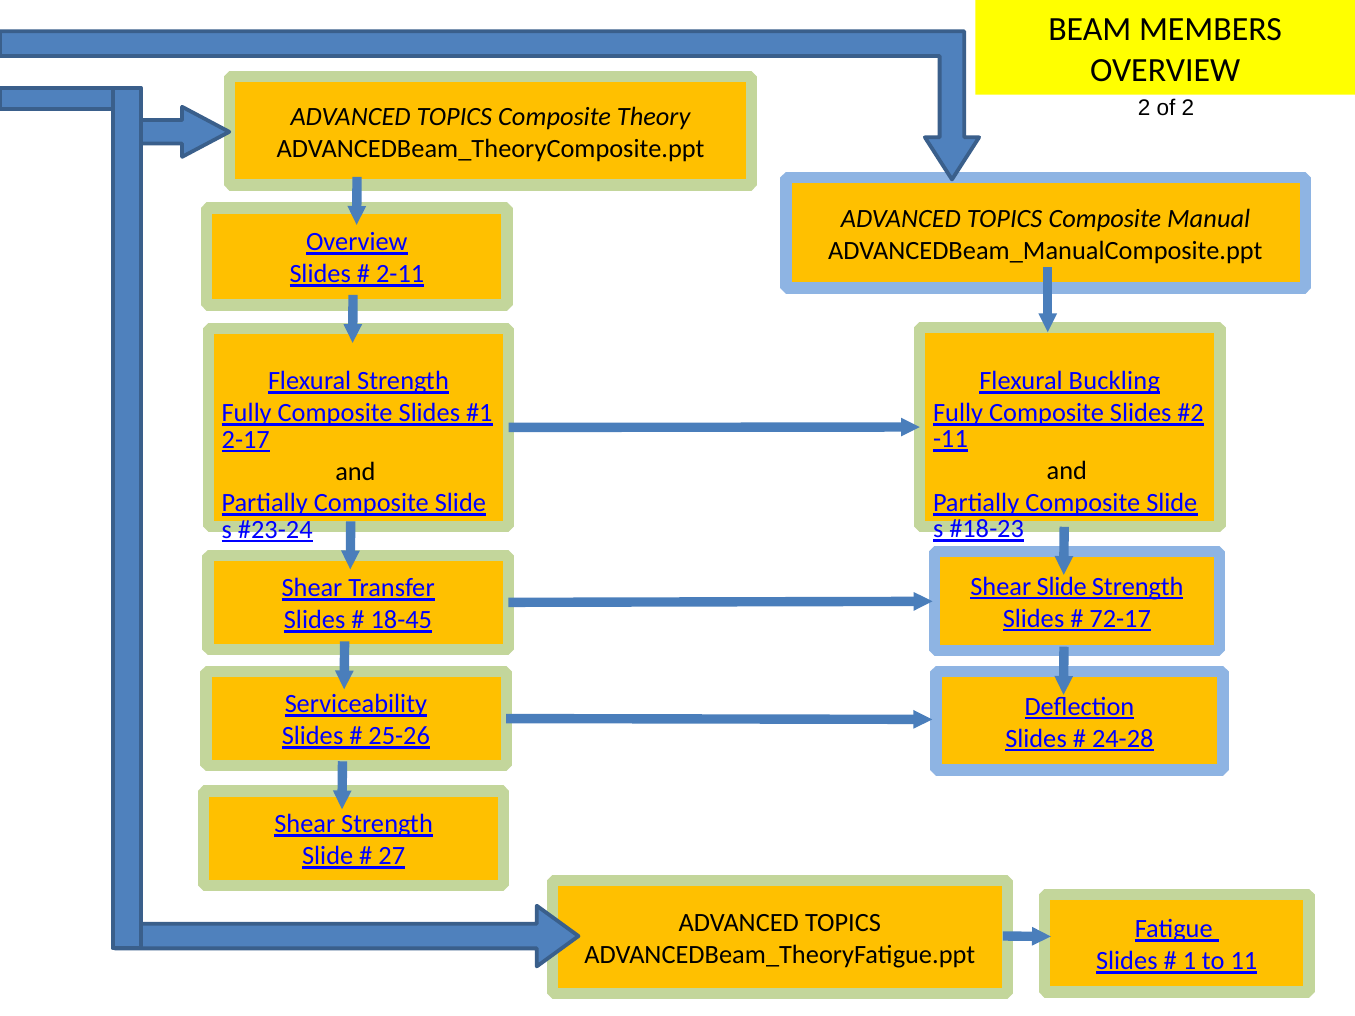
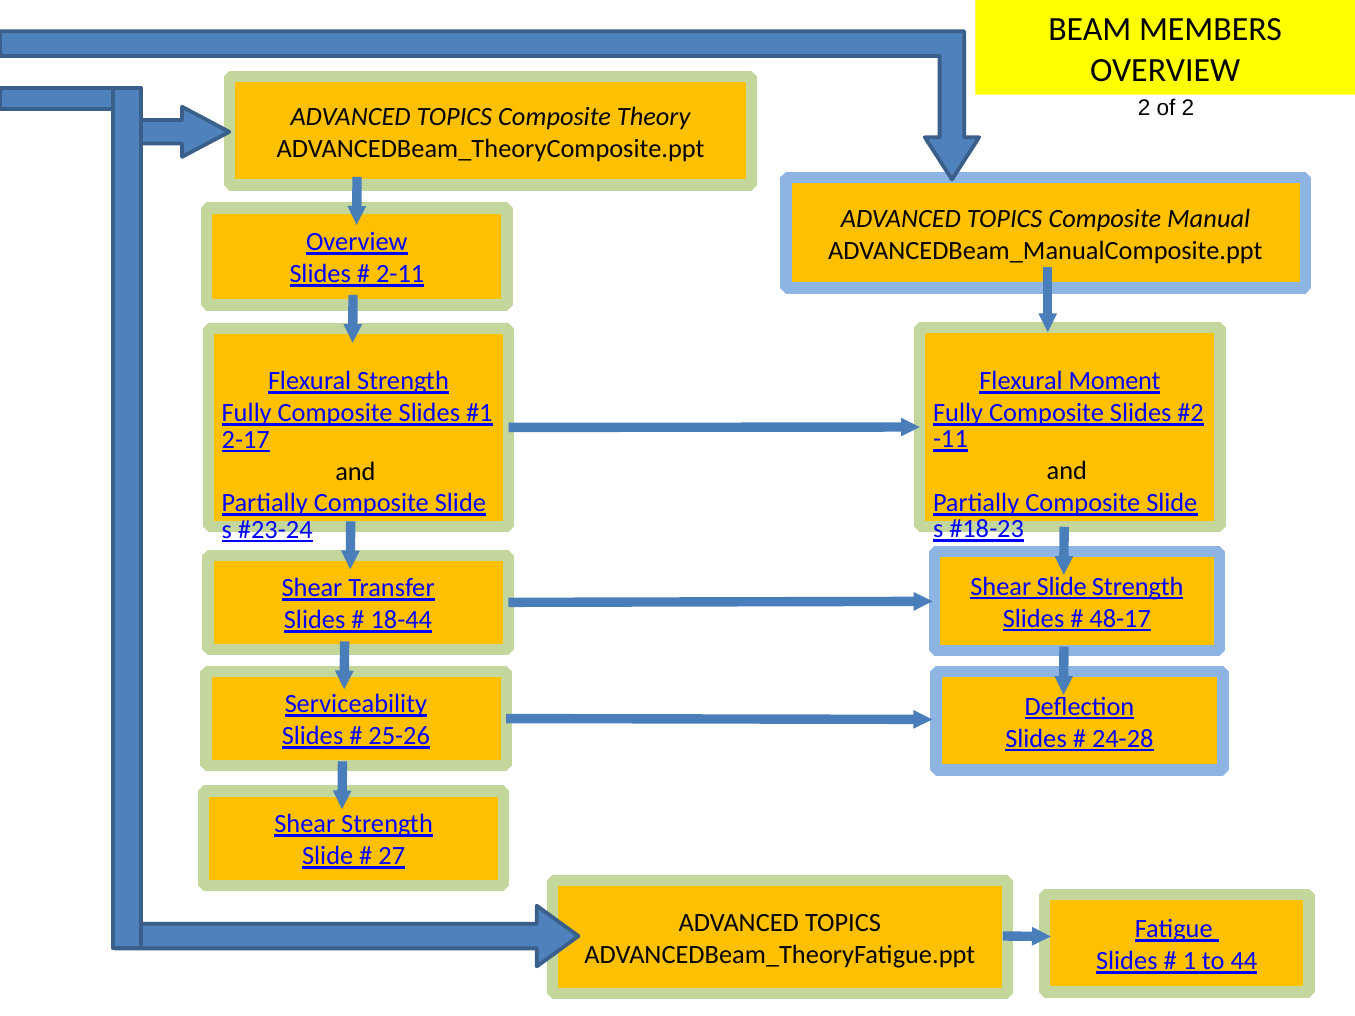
Buckling: Buckling -> Moment
72-17: 72-17 -> 48-17
18-45: 18-45 -> 18-44
11: 11 -> 44
